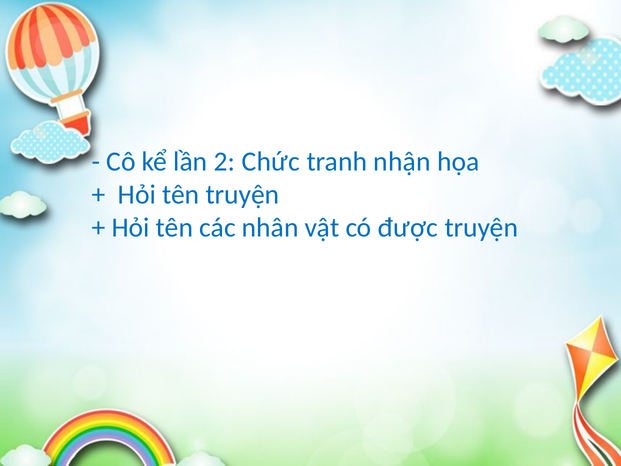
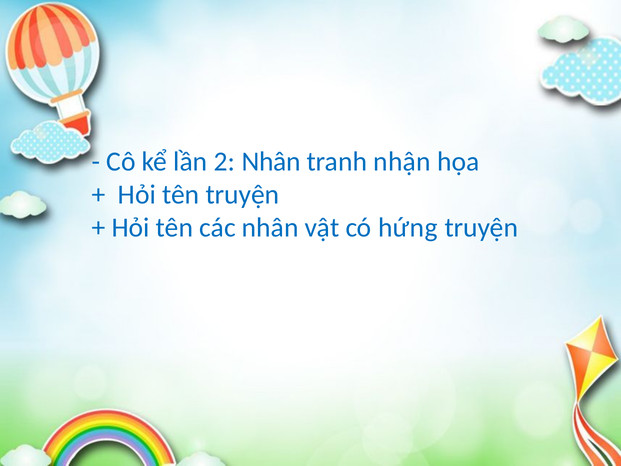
2 Chức: Chức -> Nhân
được: được -> hứng
